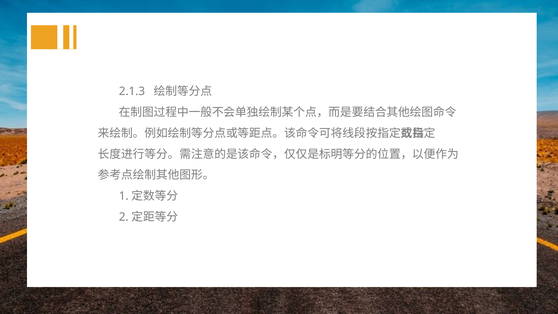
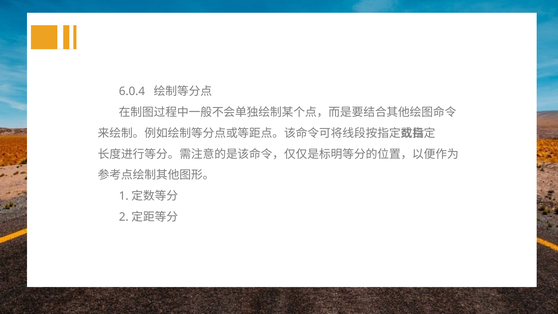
2.1.3: 2.1.3 -> 6.0.4
